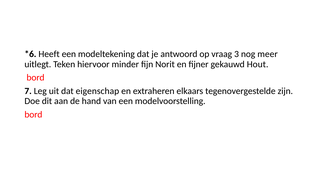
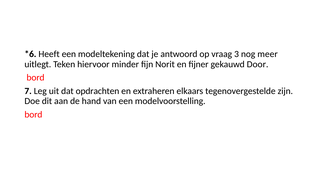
Hout: Hout -> Door
eigenschap: eigenschap -> opdrachten
